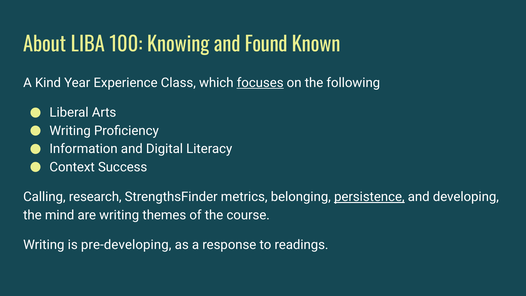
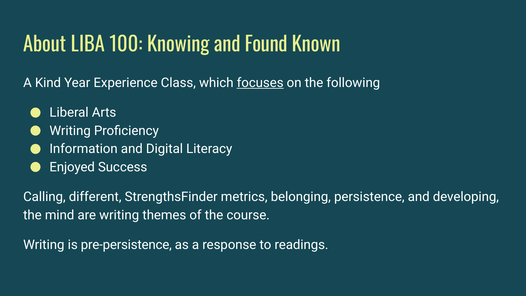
Context: Context -> Enjoyed
research: research -> different
persistence underline: present -> none
pre-developing: pre-developing -> pre-persistence
